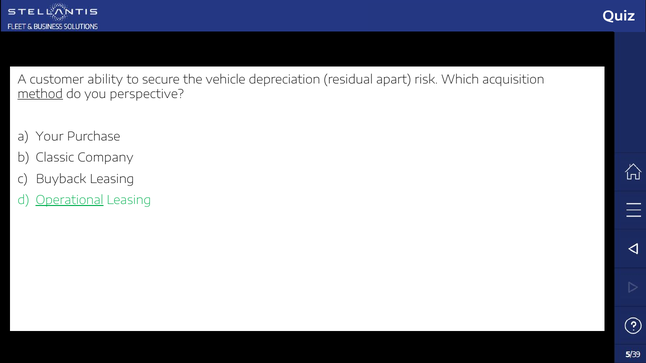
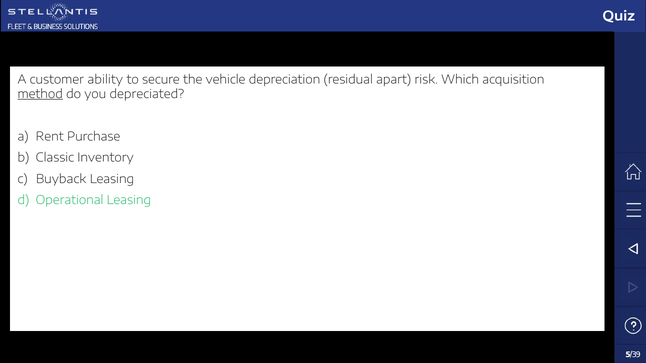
perspective: perspective -> depreciated
Your: Your -> Rent
Company: Company -> Inventory
Operational underline: present -> none
